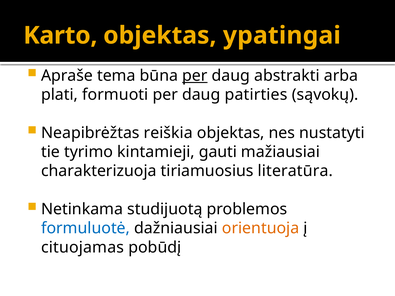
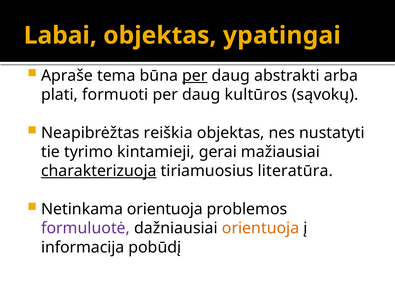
Karto: Karto -> Labai
patirties: patirties -> kultūros
gauti: gauti -> gerai
charakterizuoja underline: none -> present
Netinkama studijuotą: studijuotą -> orientuoja
formuluotė colour: blue -> purple
cituojamas: cituojamas -> informacija
